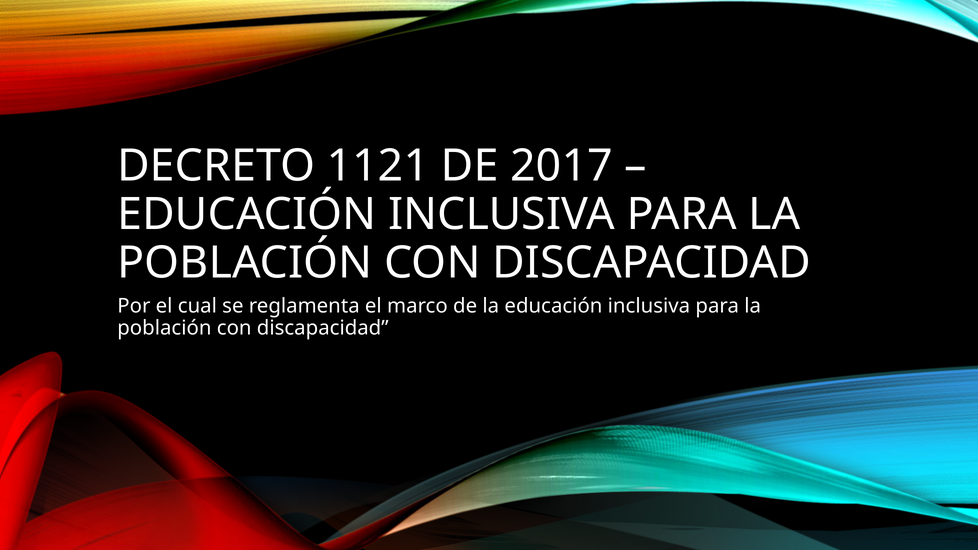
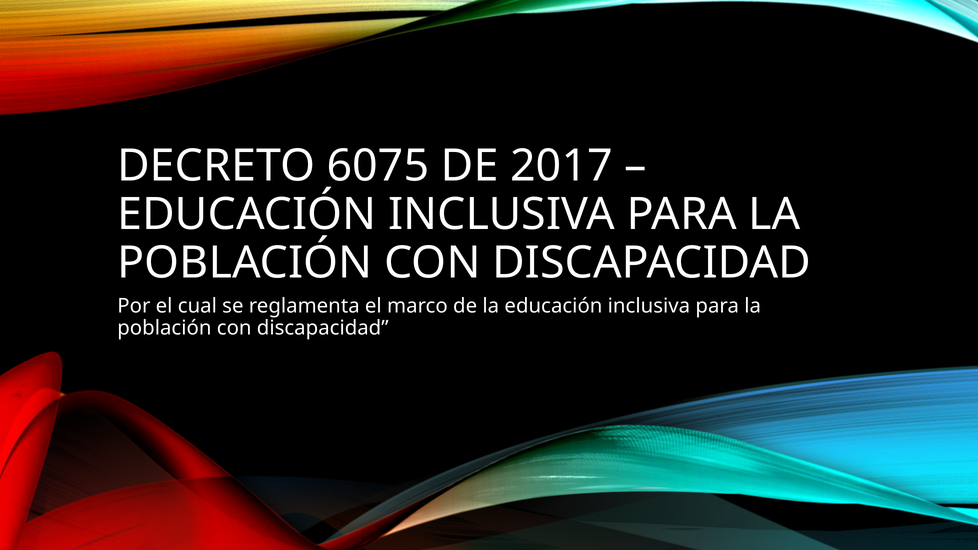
1121: 1121 -> 6075
